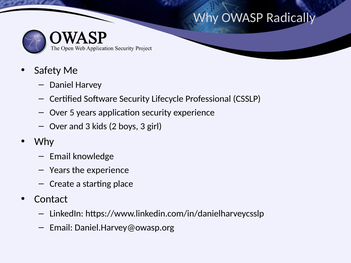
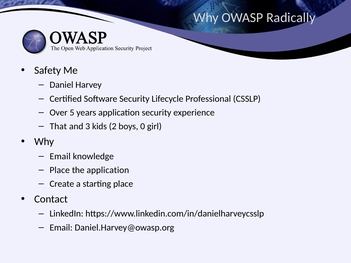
Over at (58, 127): Over -> That
boys 3: 3 -> 0
Years at (60, 170): Years -> Place
the experience: experience -> application
